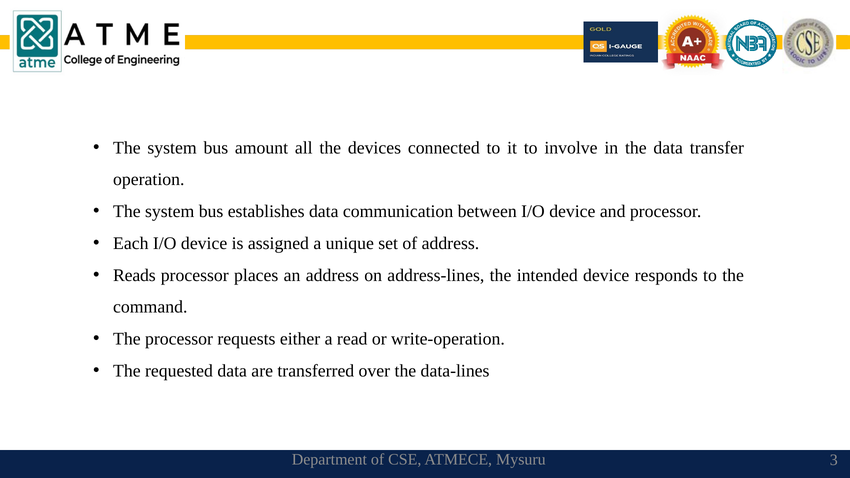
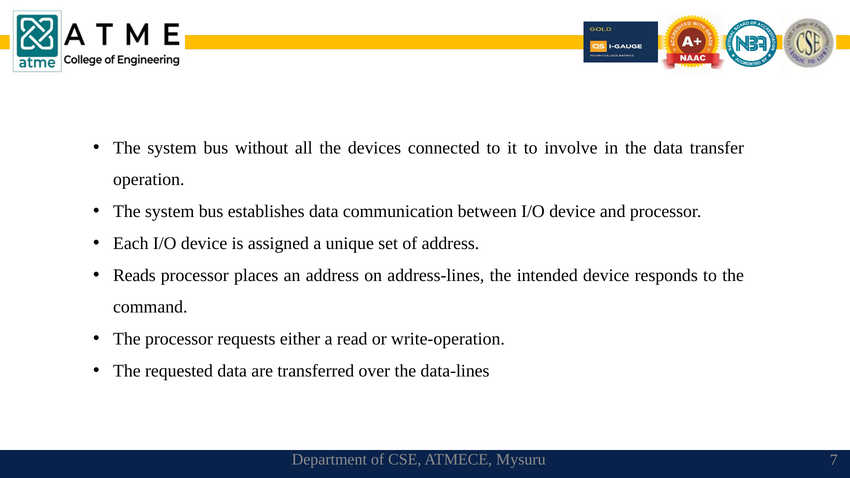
amount: amount -> without
3: 3 -> 7
